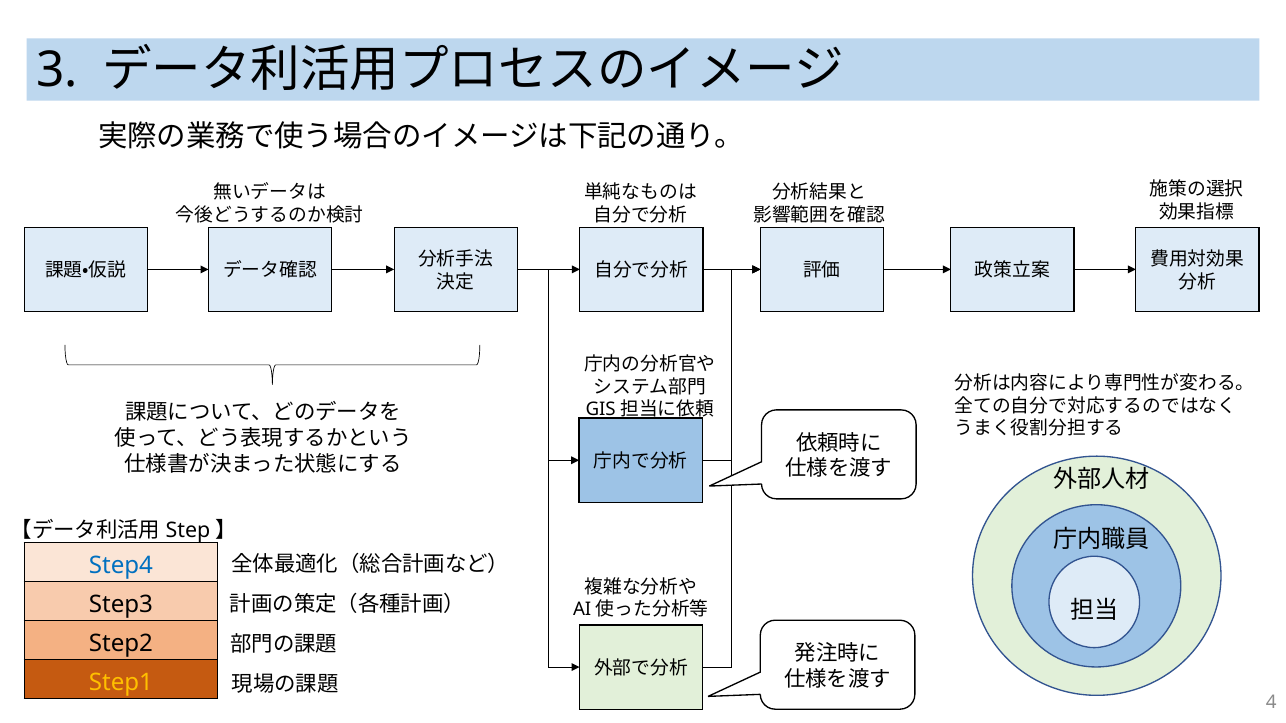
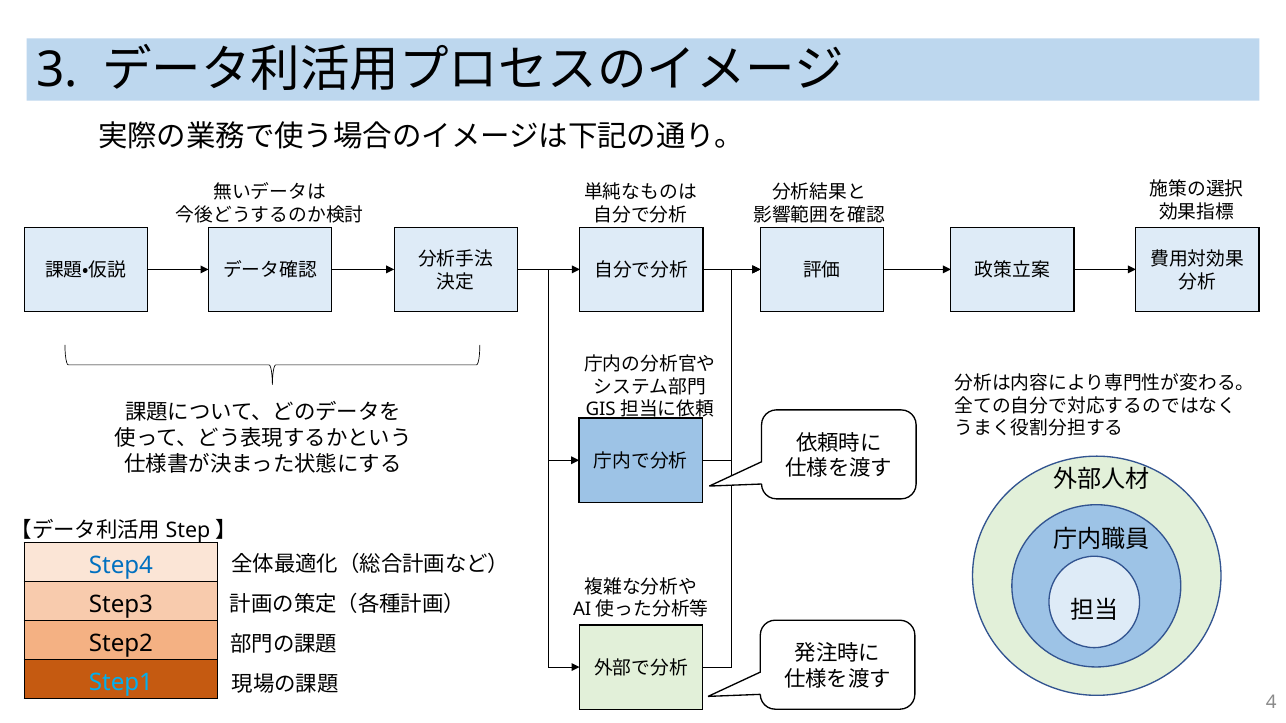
Step1 colour: yellow -> light blue
